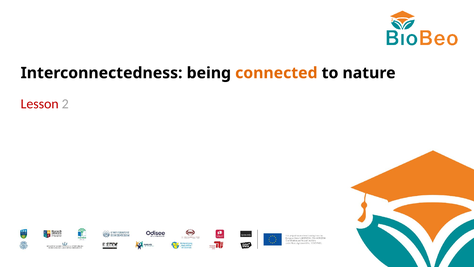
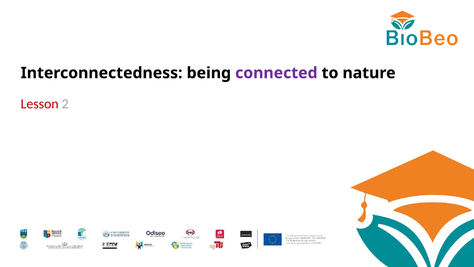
connected colour: orange -> purple
